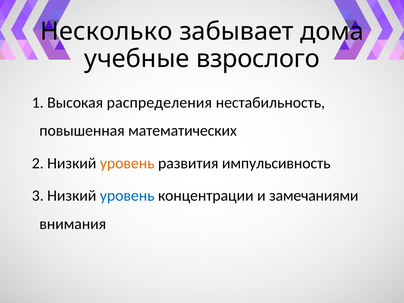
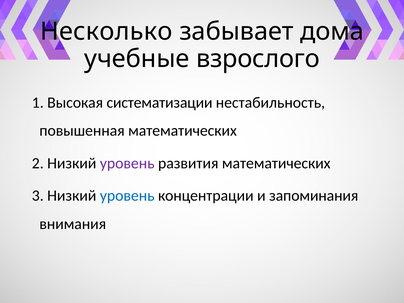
распределения: распределения -> систематизации
уровень at (127, 163) colour: orange -> purple
развития импульсивность: импульсивность -> математических
замечаниями: замечаниями -> запоминания
